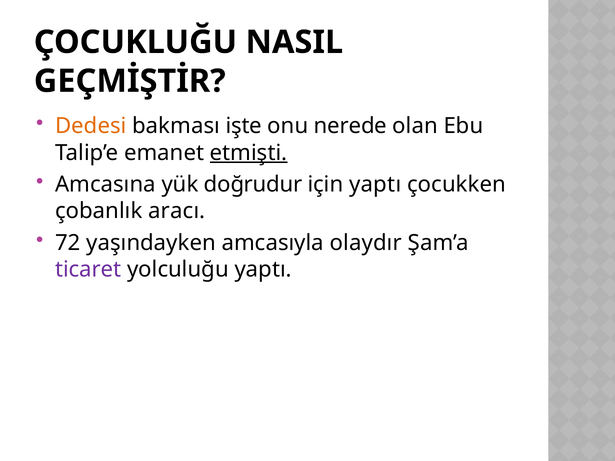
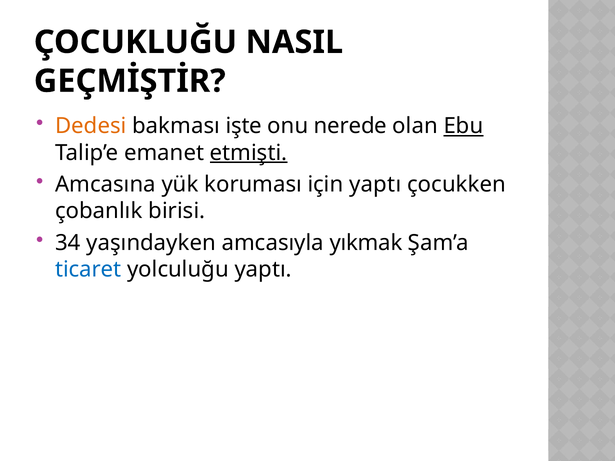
Ebu underline: none -> present
doğrudur: doğrudur -> koruması
aracı: aracı -> birisi
72: 72 -> 34
olaydır: olaydır -> yıkmak
ticaret colour: purple -> blue
